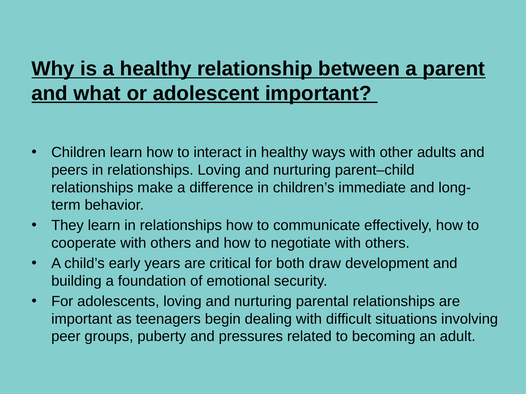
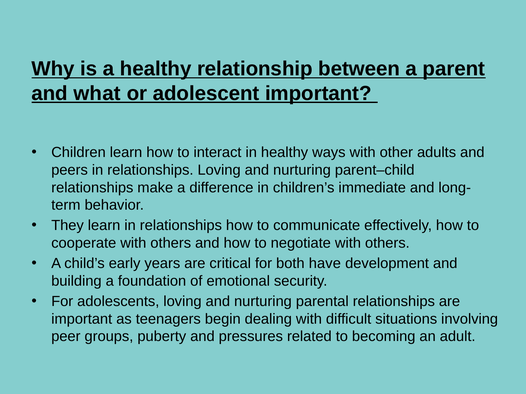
draw: draw -> have
